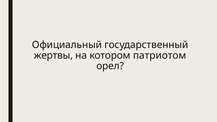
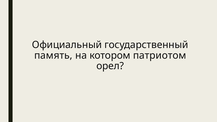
жертвы: жертвы -> память
